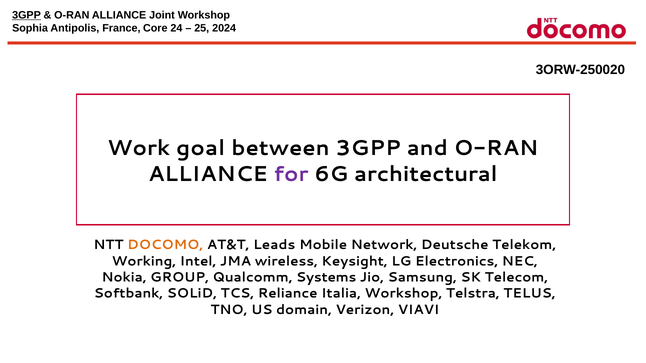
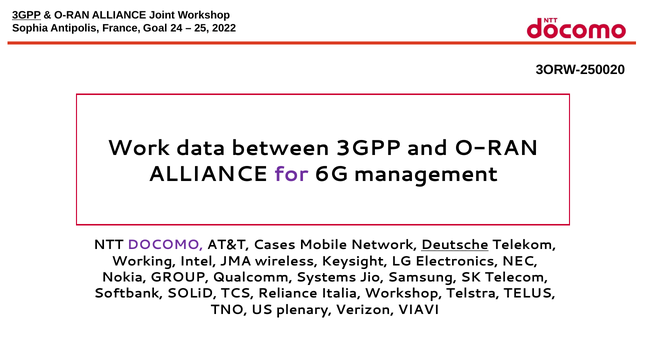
Core: Core -> Goal
2024: 2024 -> 2022
goal: goal -> data
architectural: architectural -> management
DOCOMO colour: orange -> purple
Leads: Leads -> Cases
Deutsche underline: none -> present
domain: domain -> plenary
